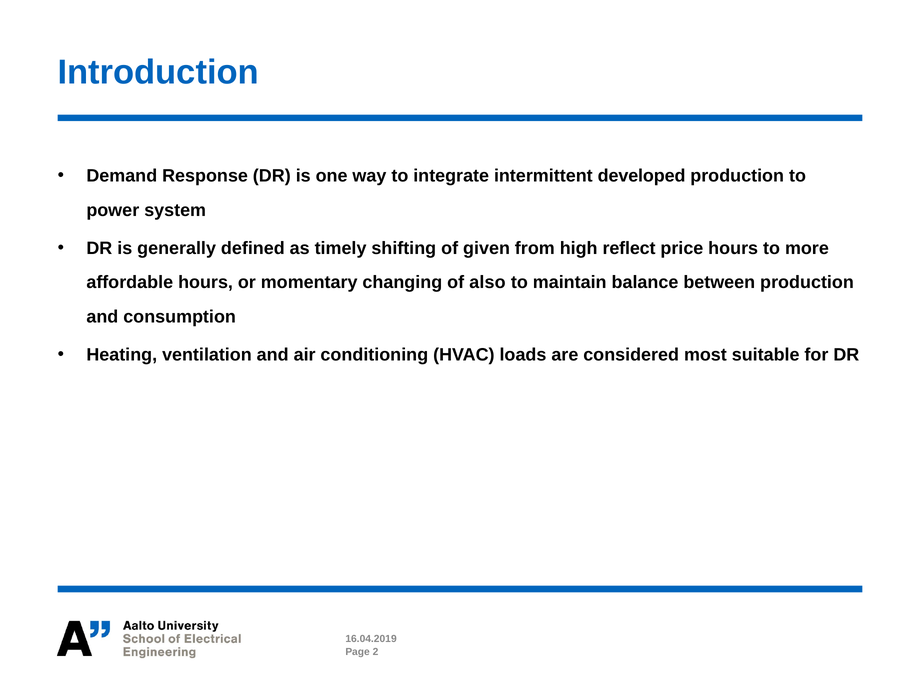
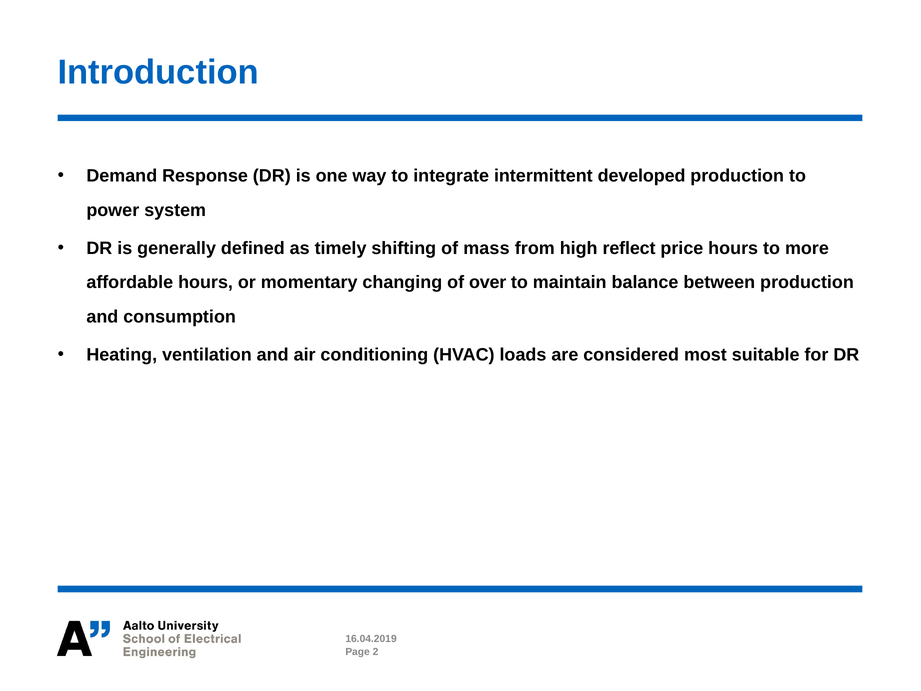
given: given -> mass
also: also -> over
